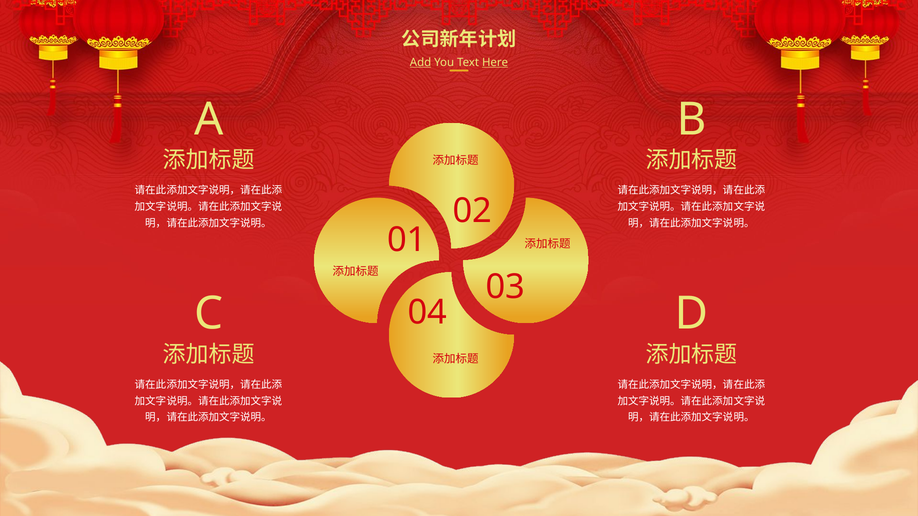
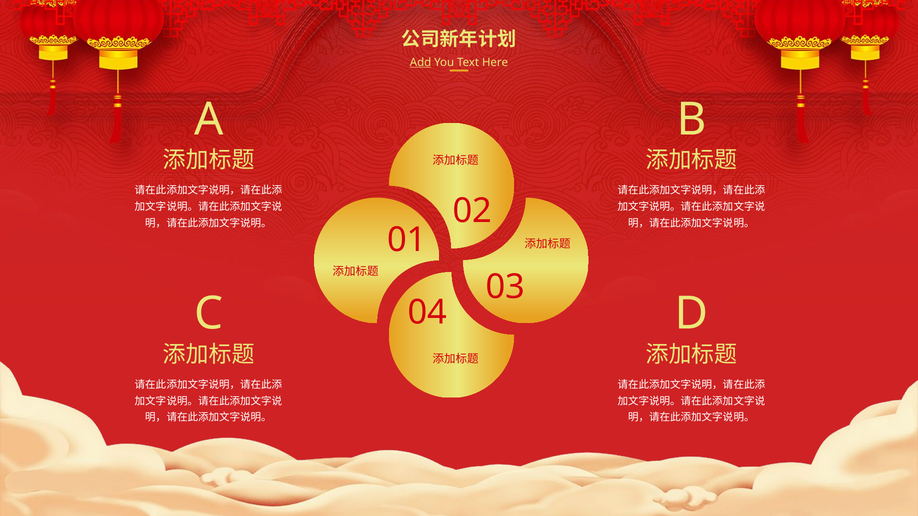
Here underline: present -> none
